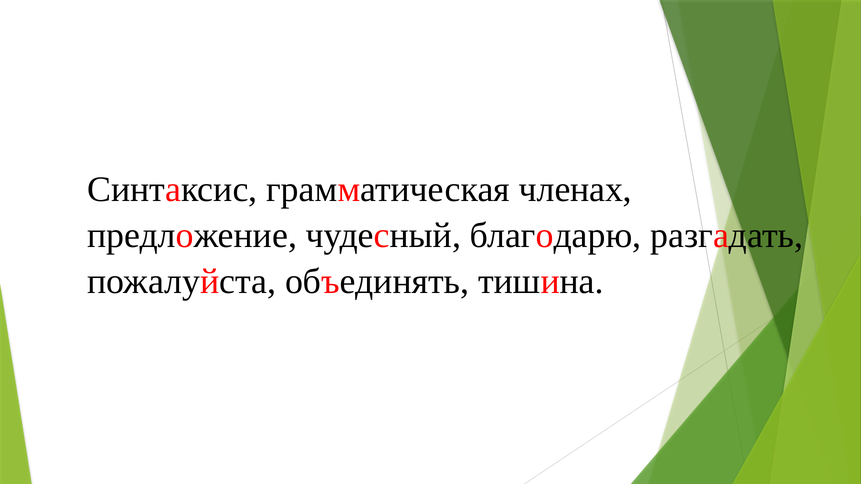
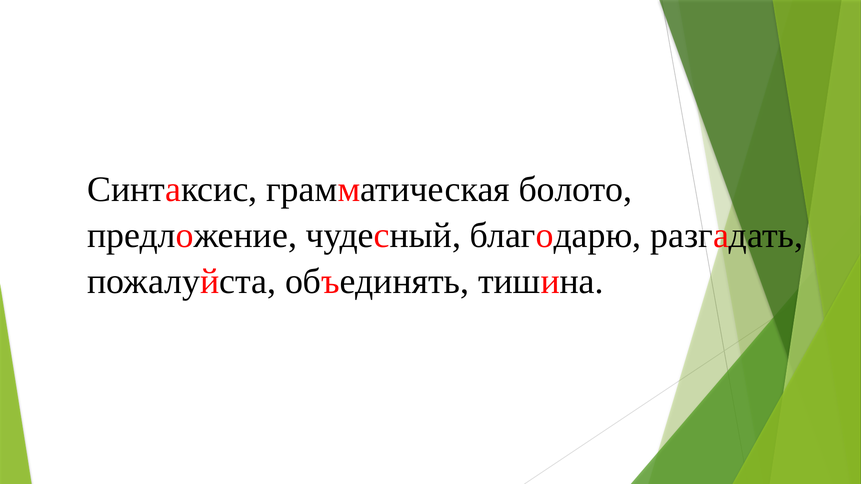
членах: членах -> болото
